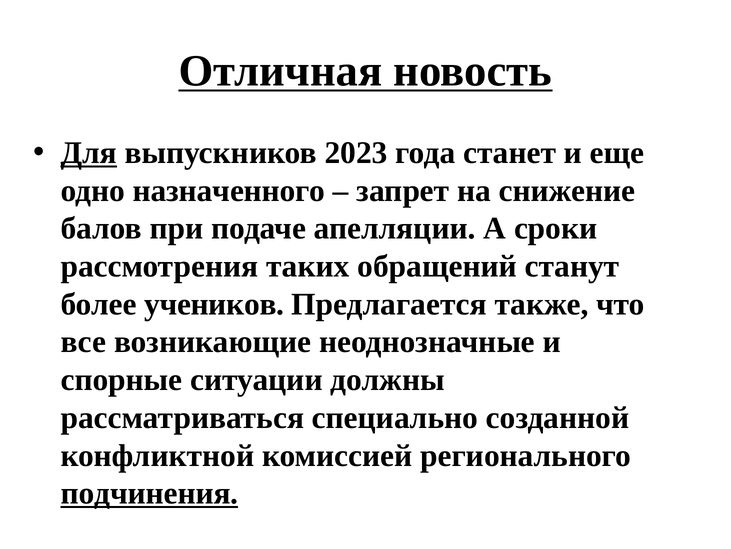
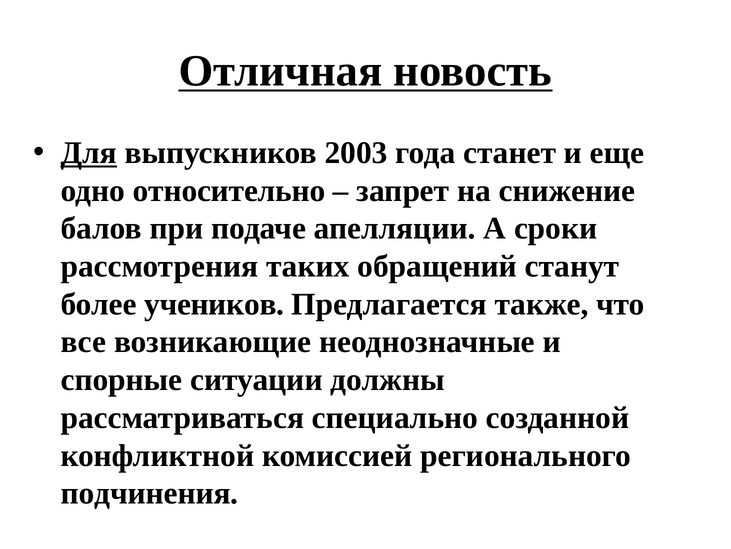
2023: 2023 -> 2003
назначенного: назначенного -> относительно
подчинения underline: present -> none
